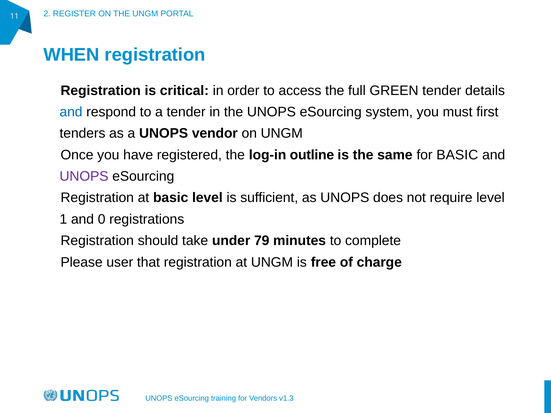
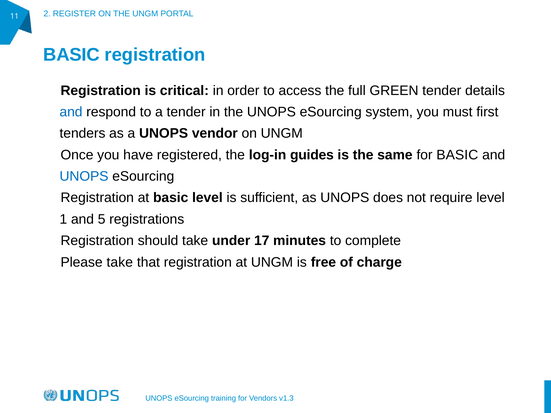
WHEN at (71, 55): WHEN -> BASIC
outline: outline -> guides
UNOPS at (84, 176) colour: purple -> blue
0: 0 -> 5
79: 79 -> 17
user at (120, 262): user -> take
